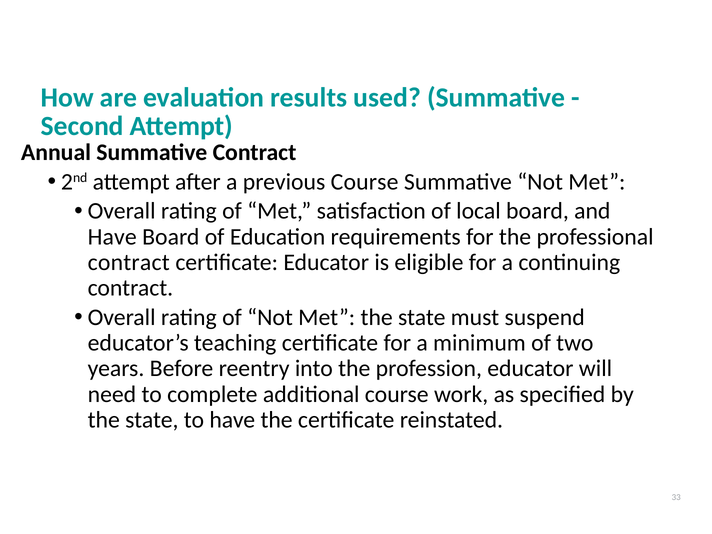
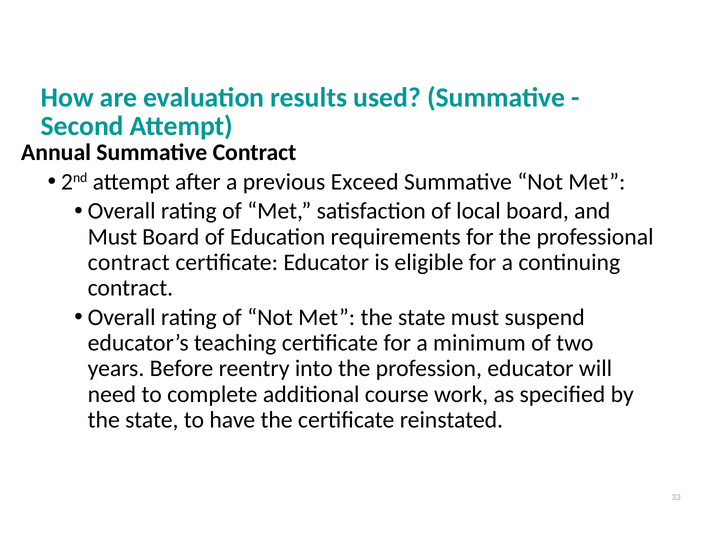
previous Course: Course -> Exceed
Have at (112, 237): Have -> Must
